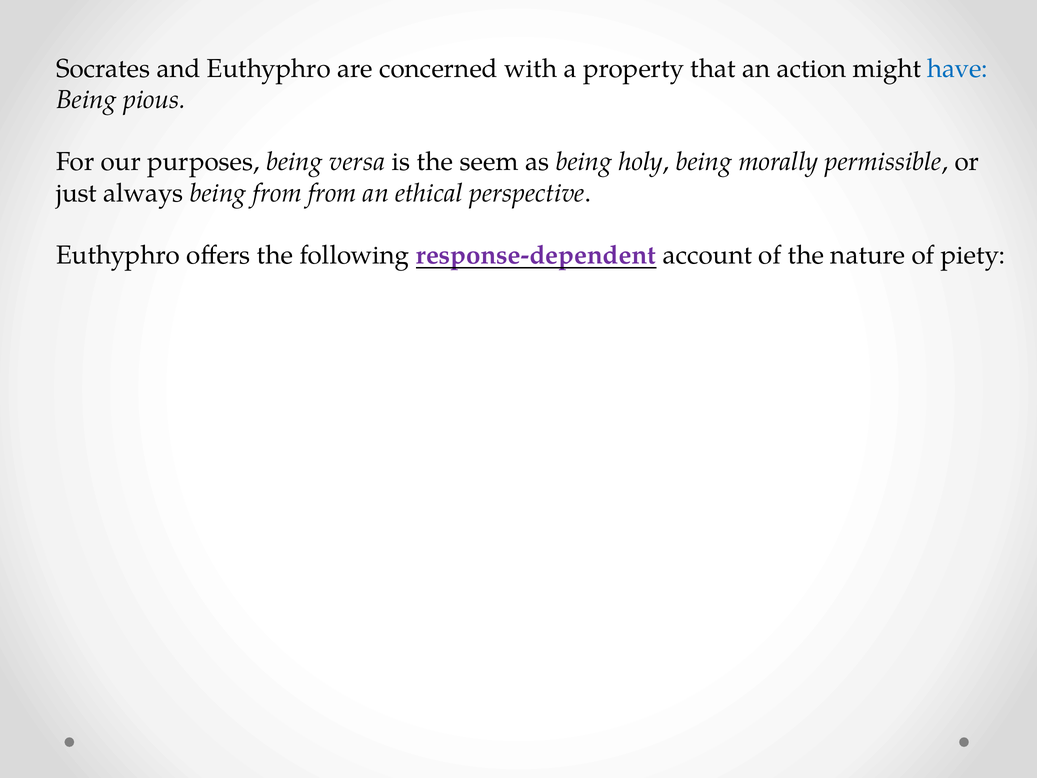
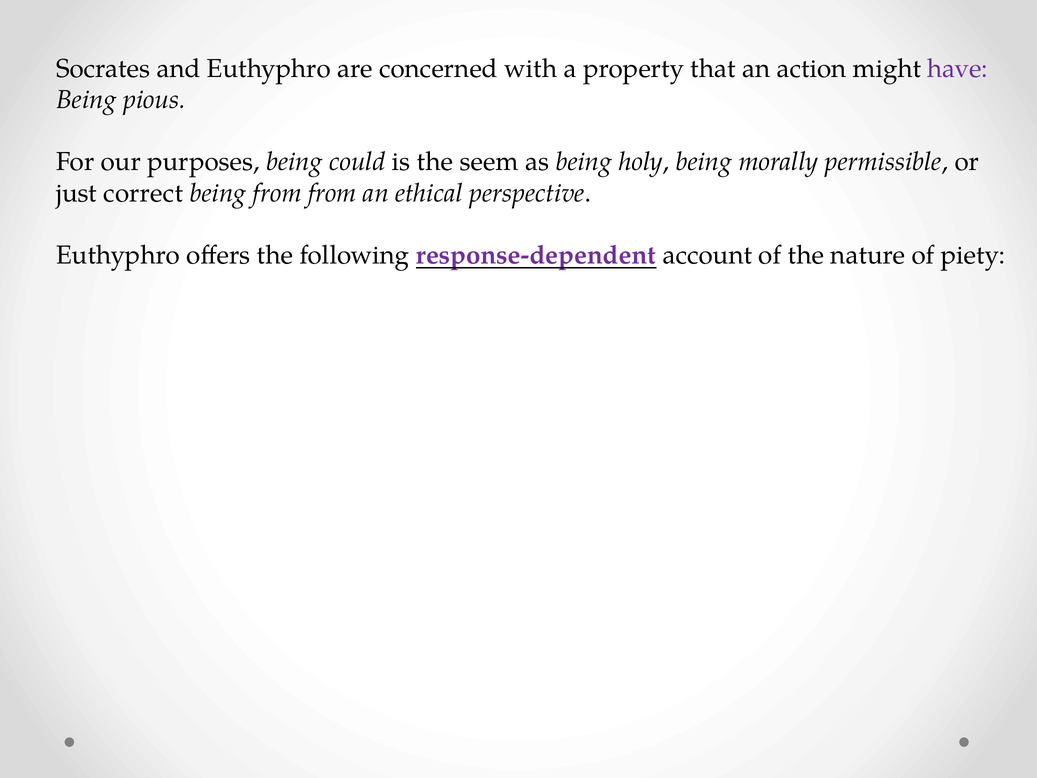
have colour: blue -> purple
versa: versa -> could
always: always -> correct
